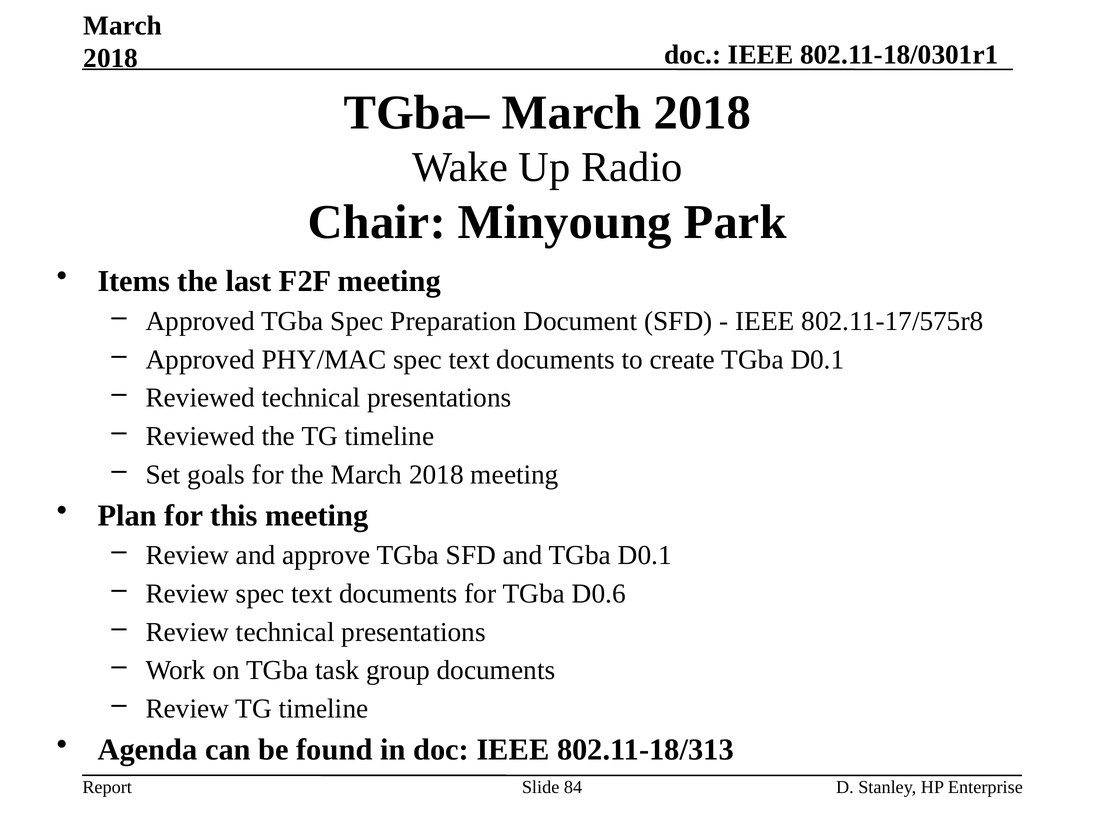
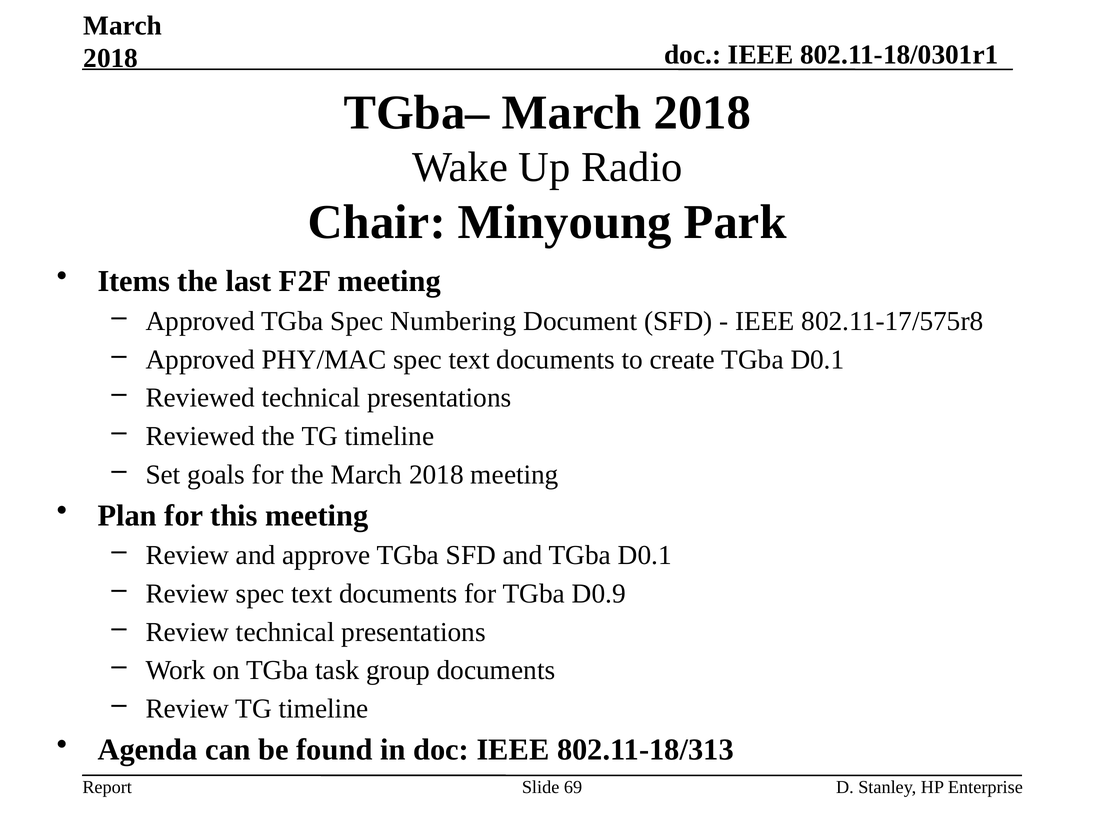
Preparation: Preparation -> Numbering
D0.6: D0.6 -> D0.9
84: 84 -> 69
